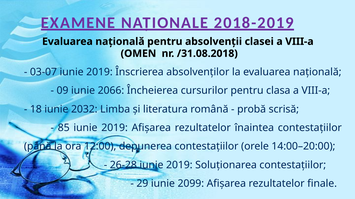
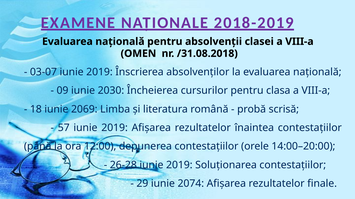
2066: 2066 -> 2030
2032: 2032 -> 2069
85: 85 -> 57
2099: 2099 -> 2074
